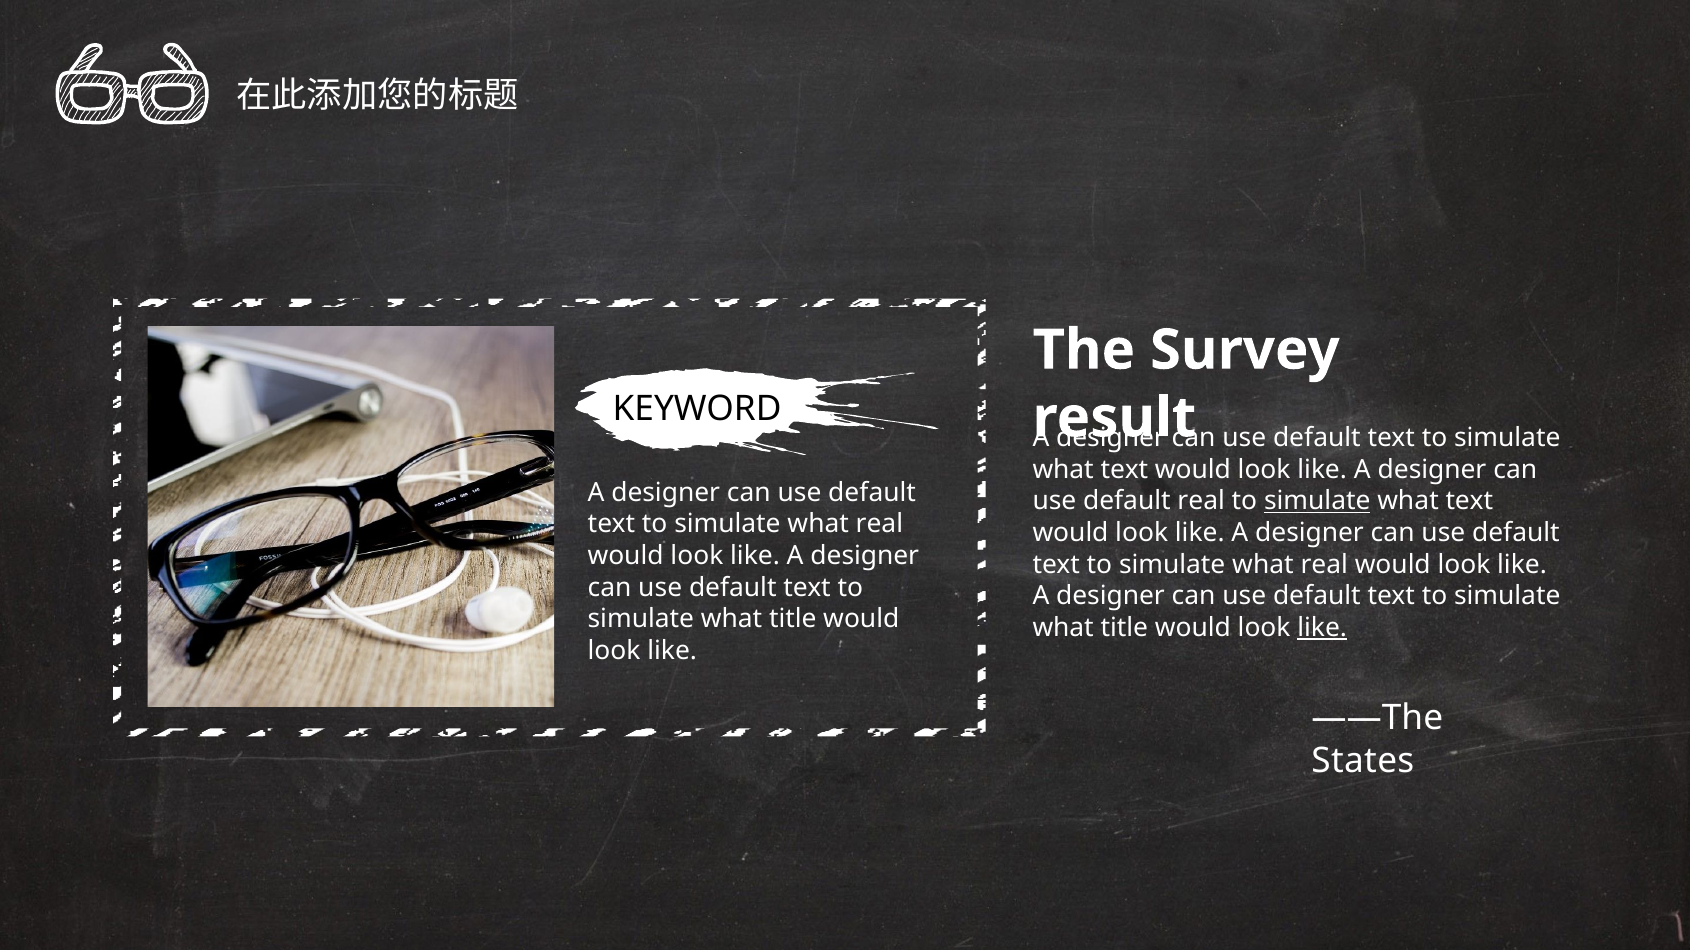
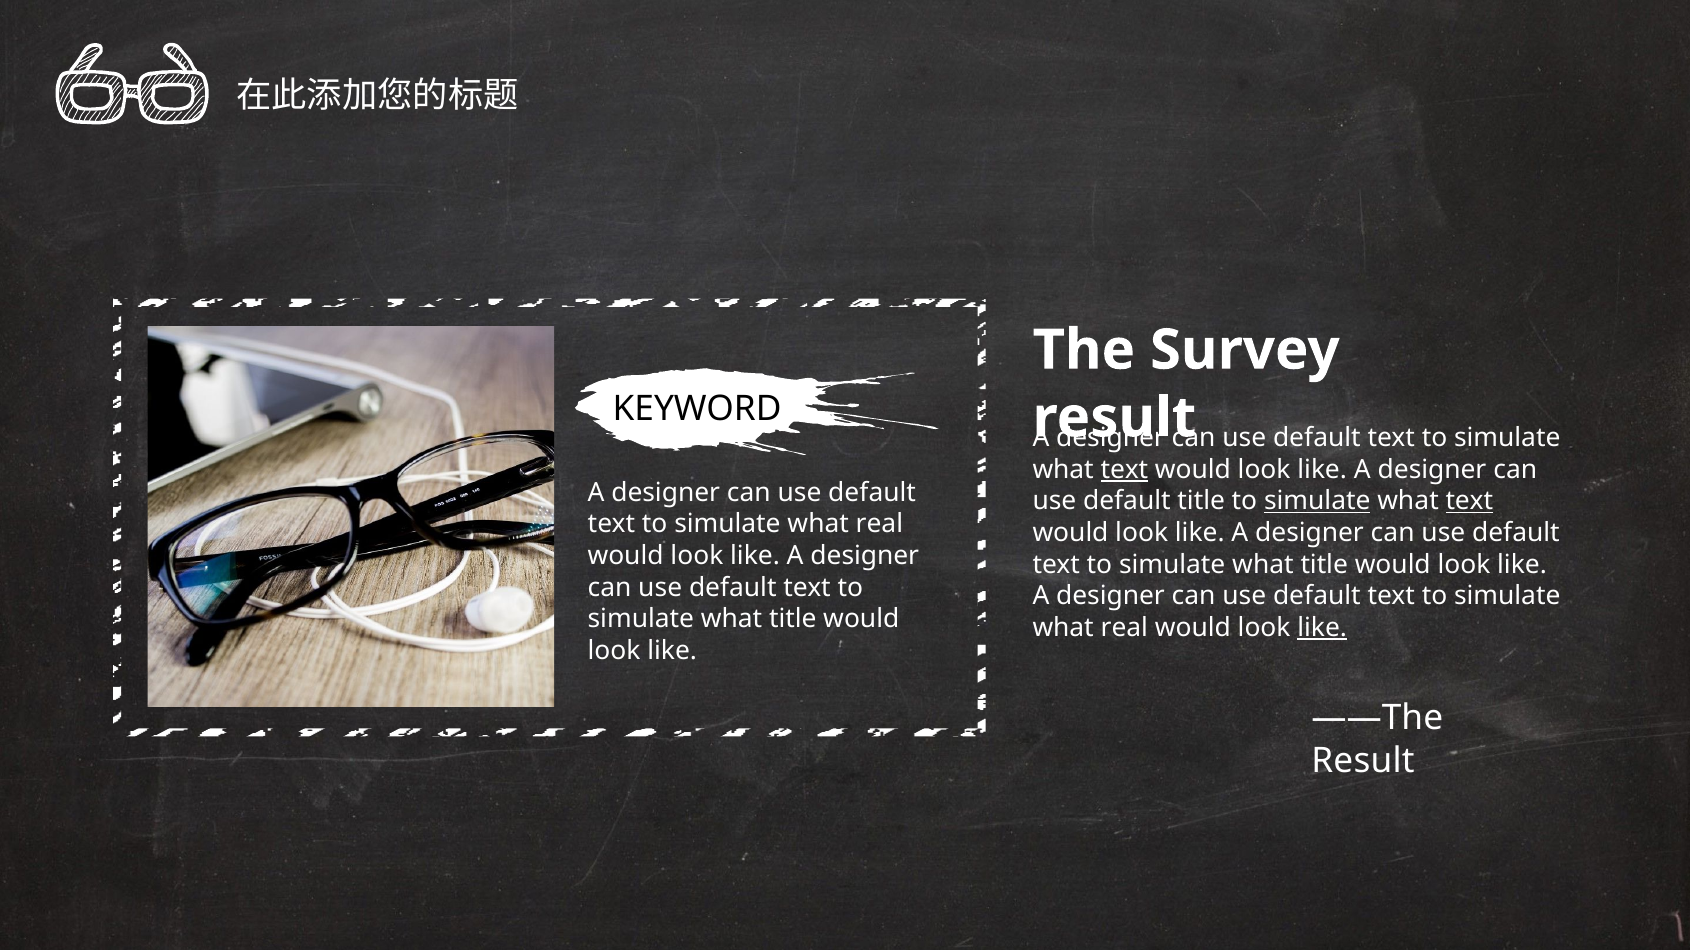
text at (1124, 470) underline: none -> present
default real: real -> title
text at (1469, 502) underline: none -> present
real at (1324, 565): real -> title
title at (1124, 628): title -> real
States at (1363, 761): States -> Result
